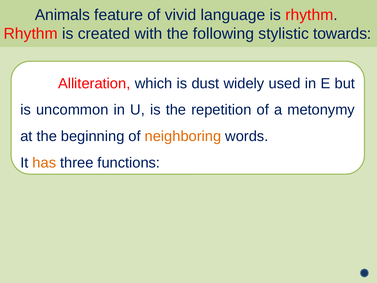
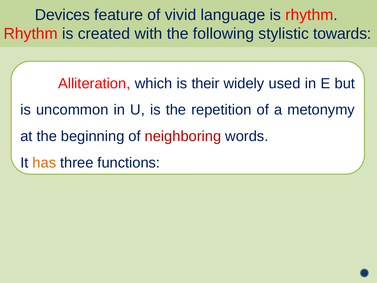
Animals: Animals -> Devices
dust: dust -> their
neighboring colour: orange -> red
